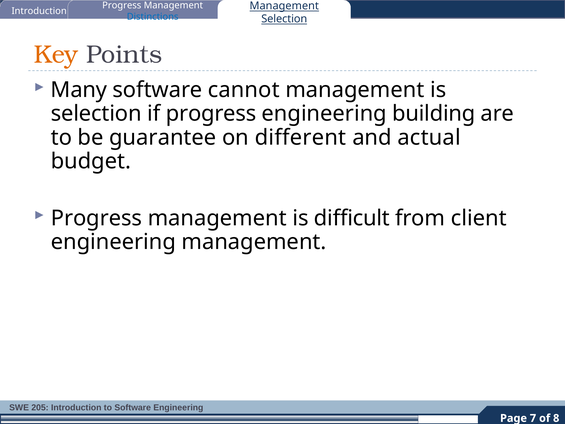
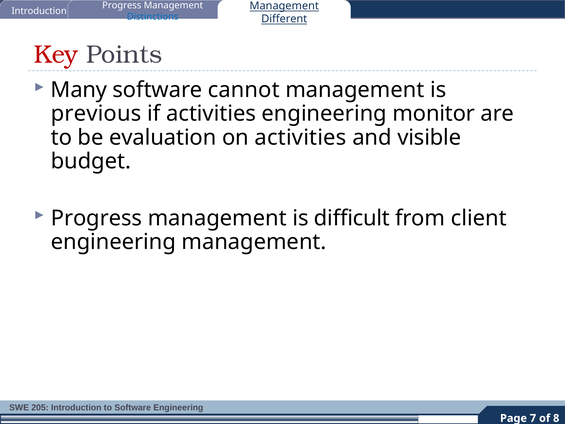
Selection at (284, 19): Selection -> Different
Key colour: orange -> red
selection at (96, 114): selection -> previous
if progress: progress -> activities
building: building -> monitor
guarantee: guarantee -> evaluation
on different: different -> activities
actual: actual -> visible
